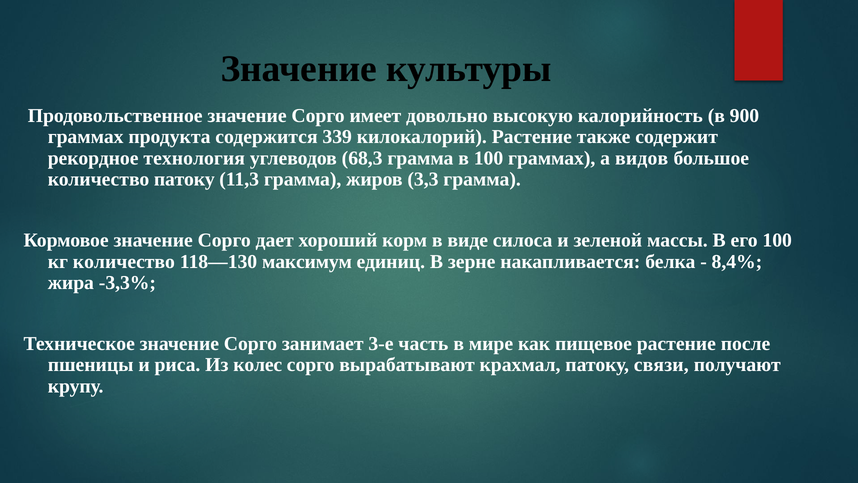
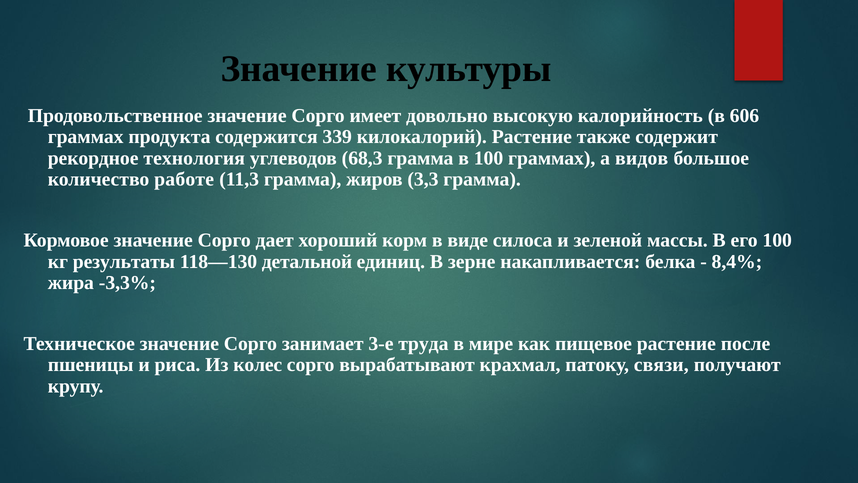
900: 900 -> 606
количество патоку: патоку -> работе
кг количество: количество -> результаты
максимум: максимум -> детальной
часть: часть -> труда
